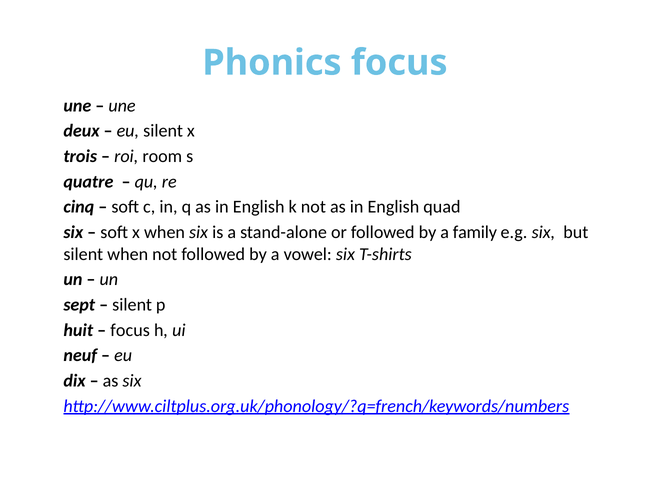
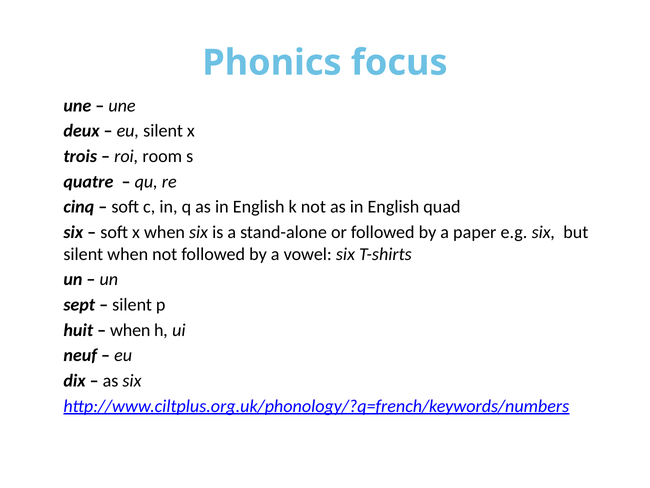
family: family -> paper
focus at (130, 330): focus -> when
